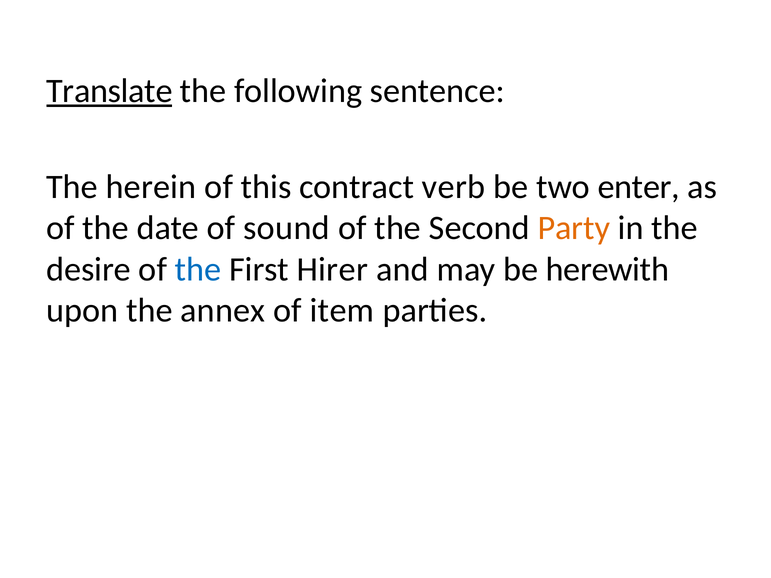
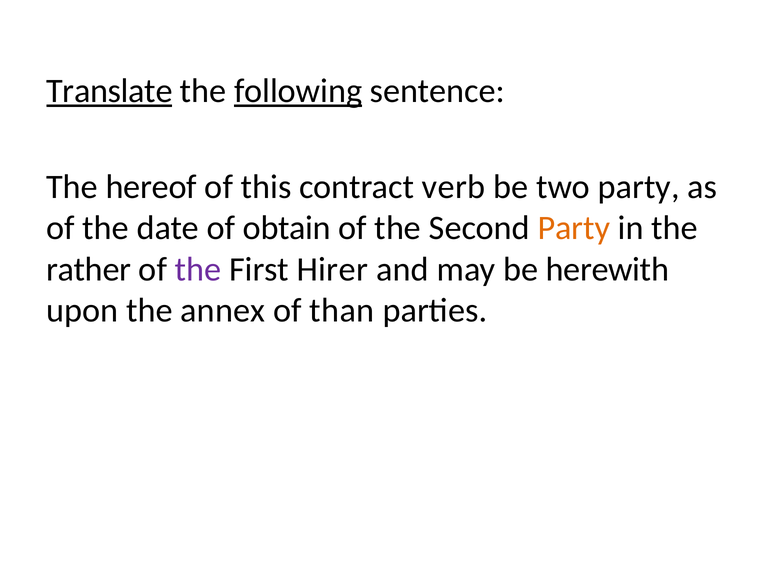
following underline: none -> present
herein: herein -> hereof
two enter: enter -> party
sound: sound -> obtain
desire: desire -> rather
the at (198, 269) colour: blue -> purple
item: item -> than
